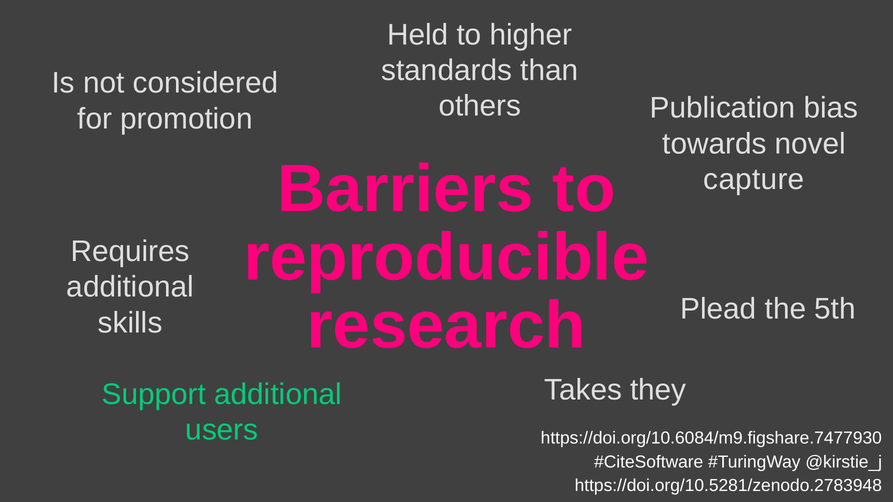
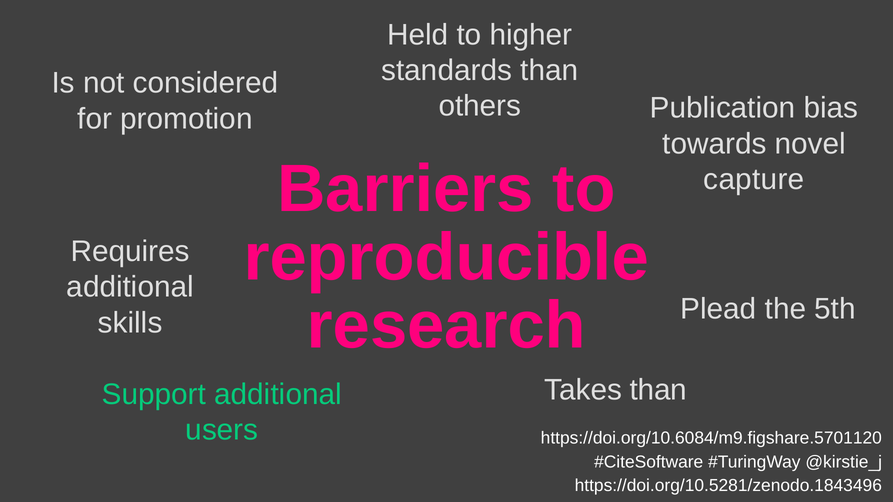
Takes they: they -> than
https://doi.org/10.6084/m9.figshare.7477930: https://doi.org/10.6084/m9.figshare.7477930 -> https://doi.org/10.6084/m9.figshare.5701120
https://doi.org/10.5281/zenodo.2783948: https://doi.org/10.5281/zenodo.2783948 -> https://doi.org/10.5281/zenodo.1843496
